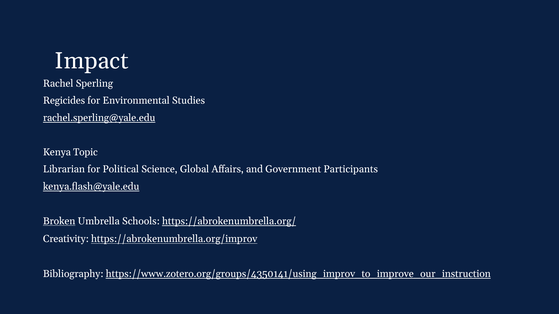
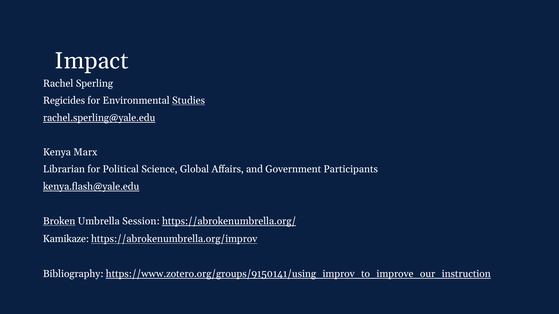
Studies underline: none -> present
Topic: Topic -> Marx
Schools: Schools -> Session
Creativity: Creativity -> Kamikaze
https://www.zotero.org/groups/4350141/using_improv_to_improve_our_instruction: https://www.zotero.org/groups/4350141/using_improv_to_improve_our_instruction -> https://www.zotero.org/groups/9150141/using_improv_to_improve_our_instruction
